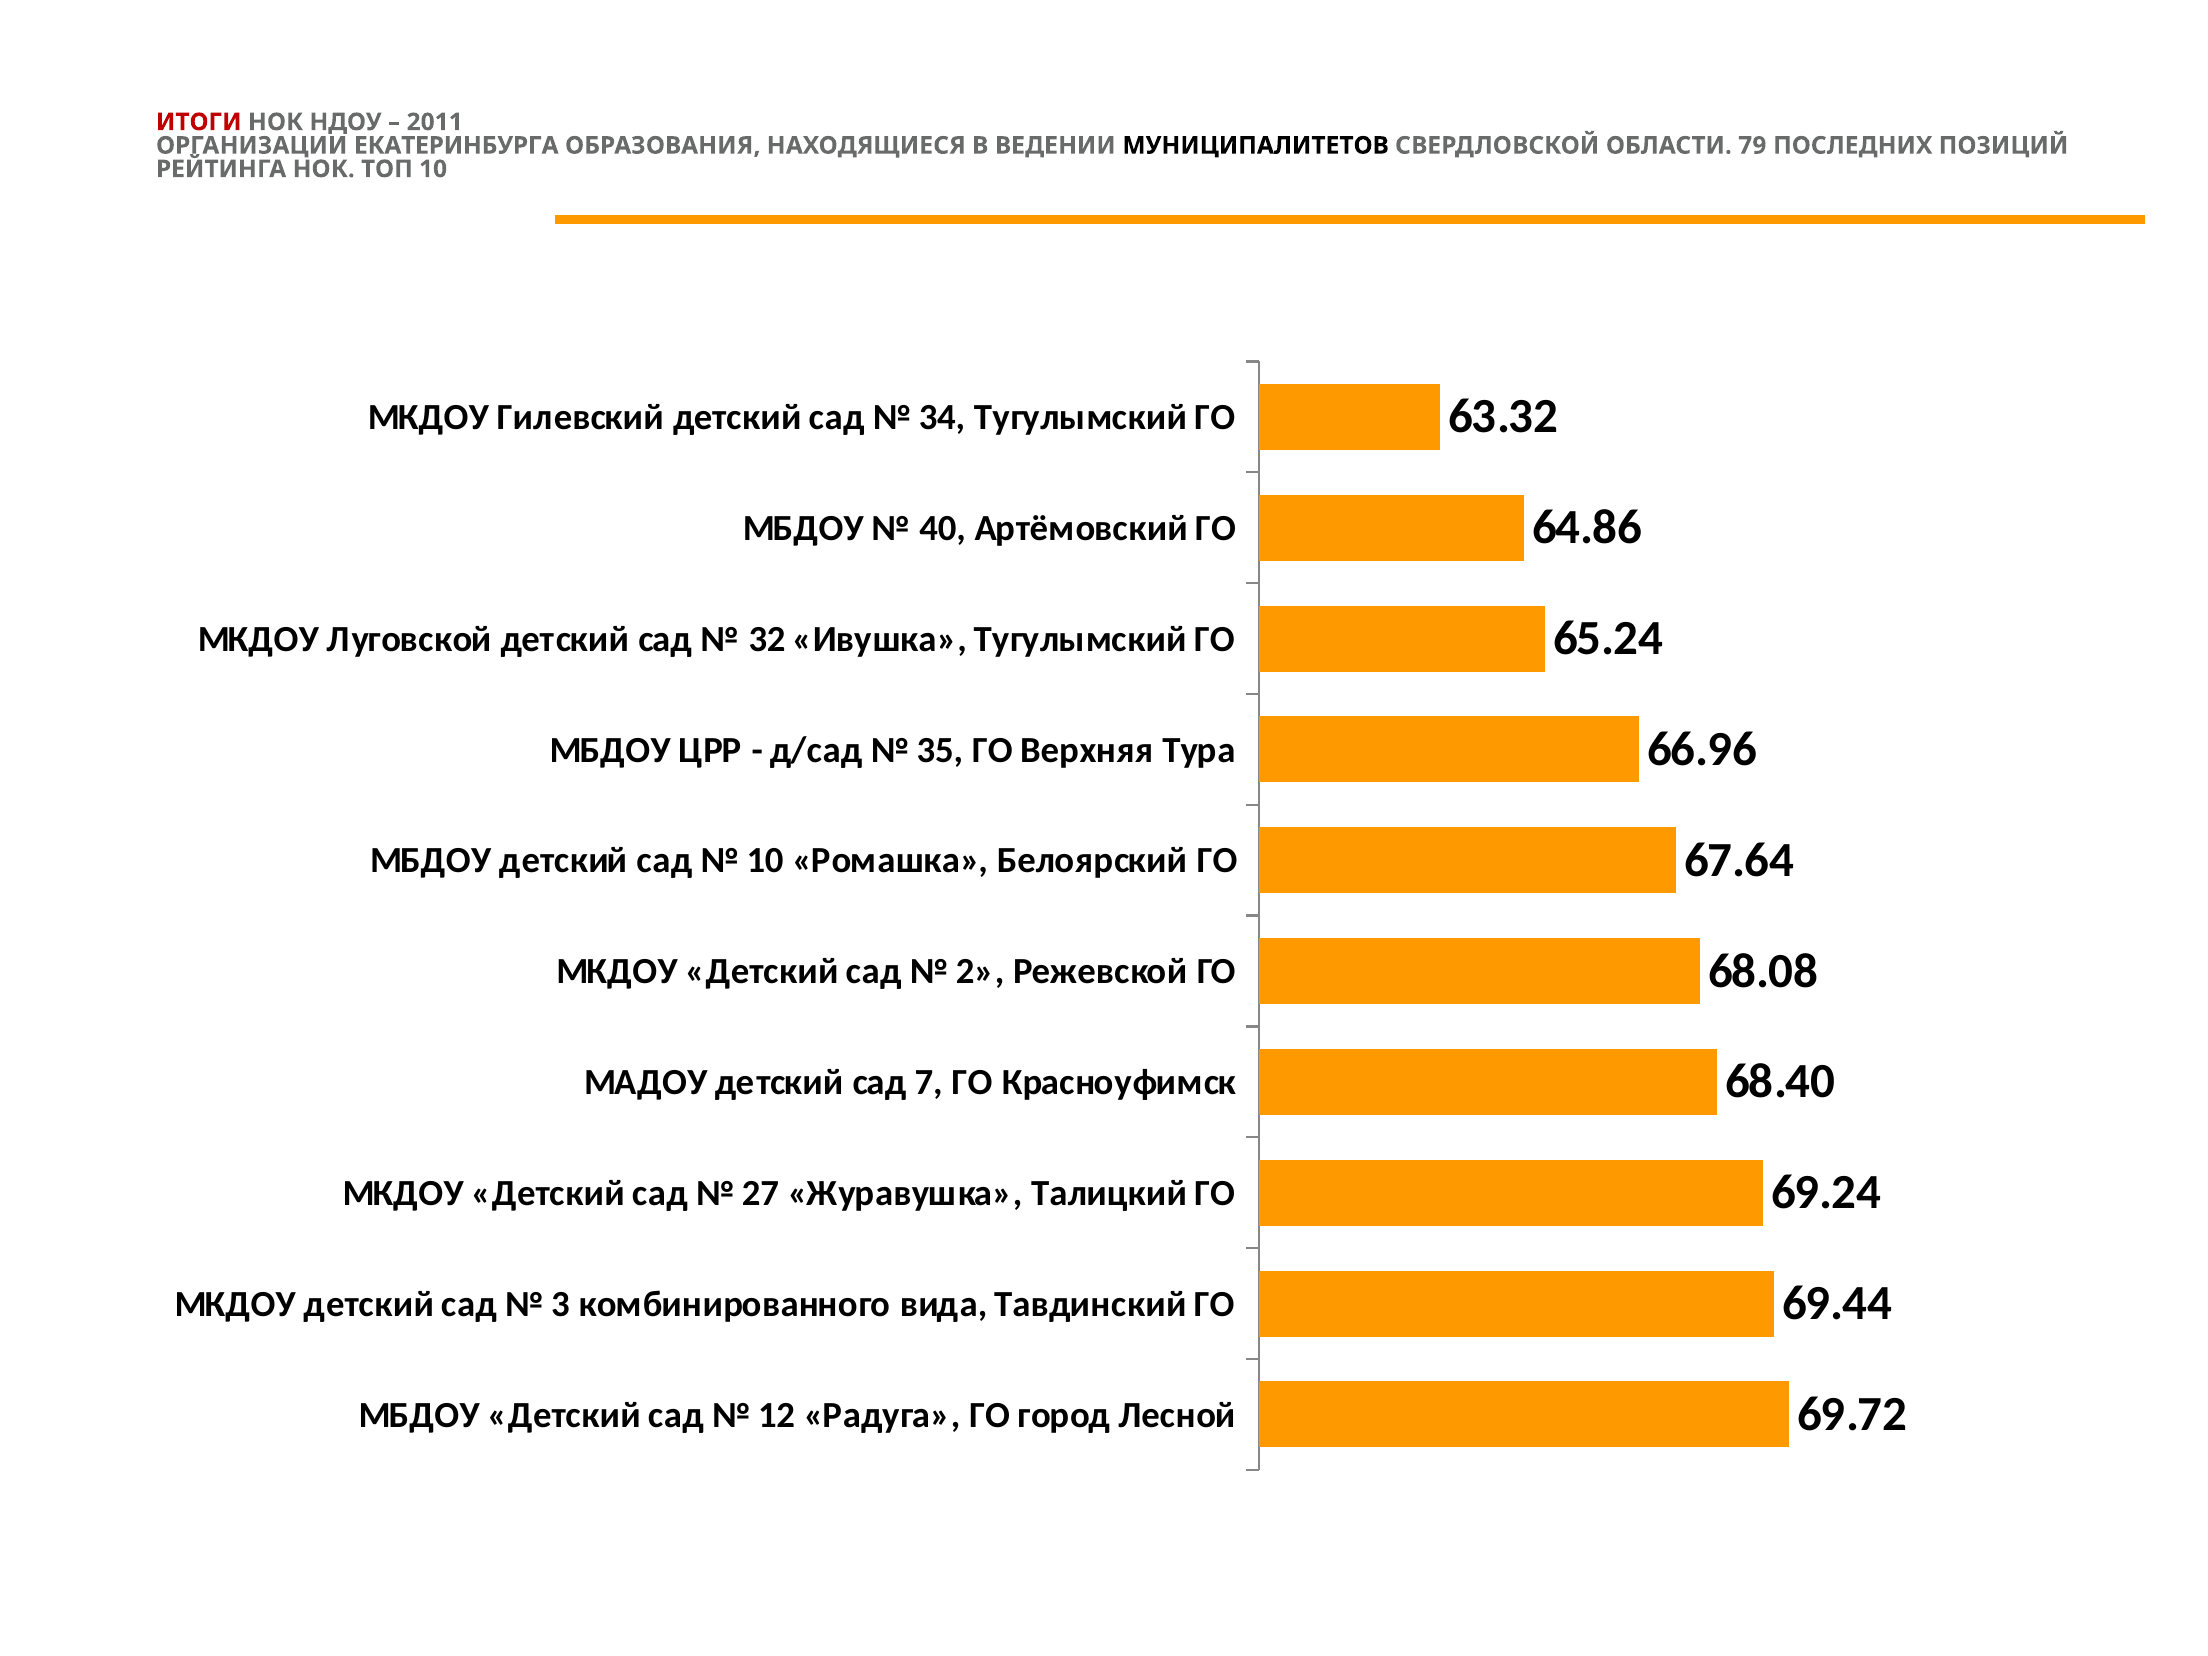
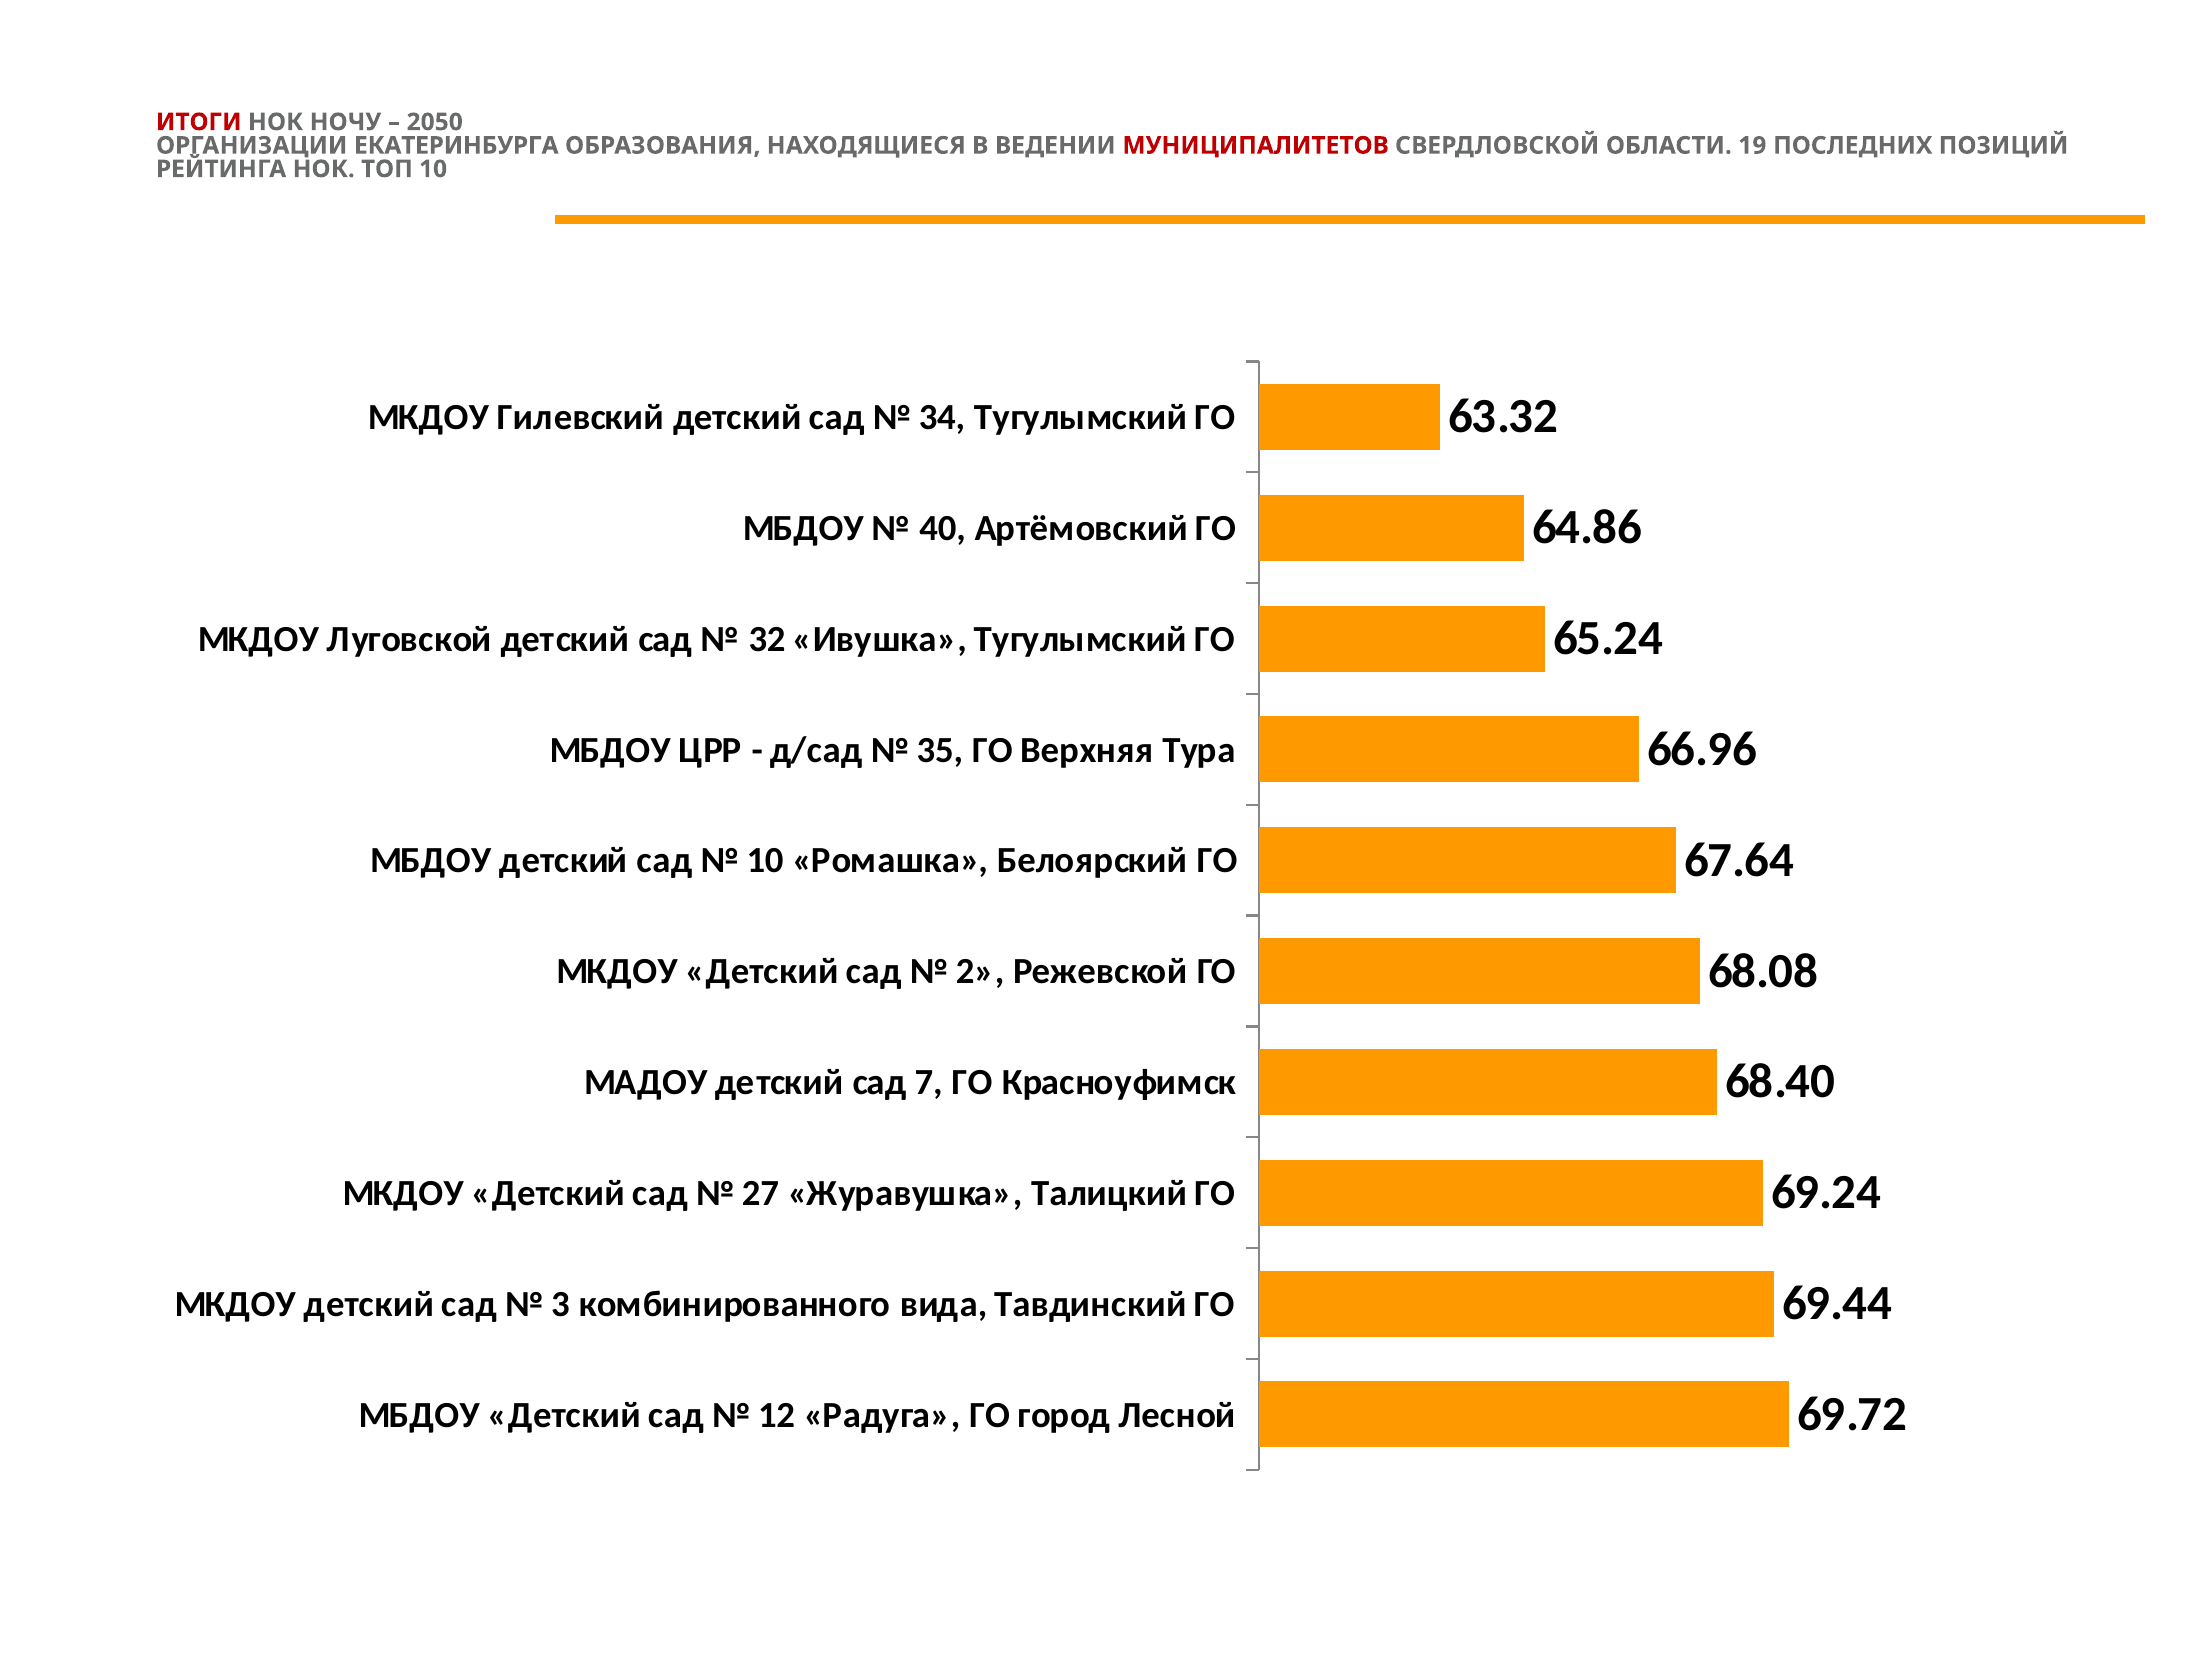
НДОУ: НДОУ -> НОЧУ
2011: 2011 -> 2050
МУНИЦИПАЛИТЕТОВ colour: black -> red
79: 79 -> 19
